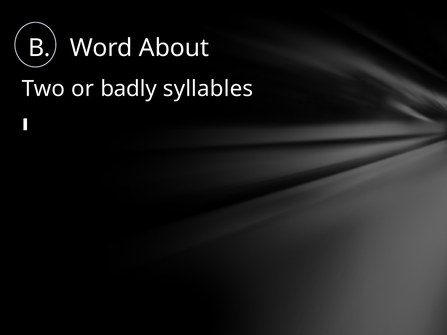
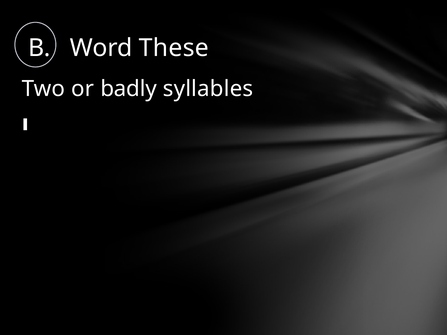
About: About -> These
